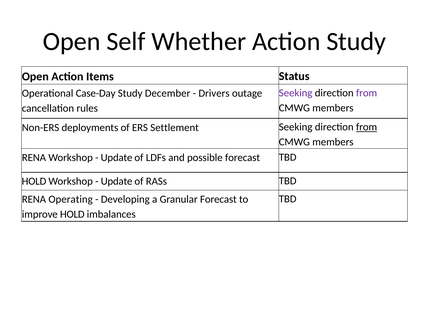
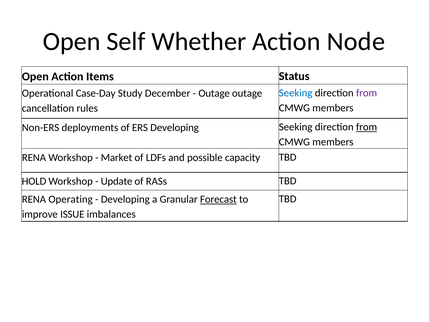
Action Study: Study -> Node
Seeking at (296, 93) colour: purple -> blue
Drivers at (214, 93): Drivers -> Outage
ERS Settlement: Settlement -> Developing
Update at (117, 157): Update -> Market
possible forecast: forecast -> capacity
Forecast at (218, 199) underline: none -> present
improve HOLD: HOLD -> ISSUE
